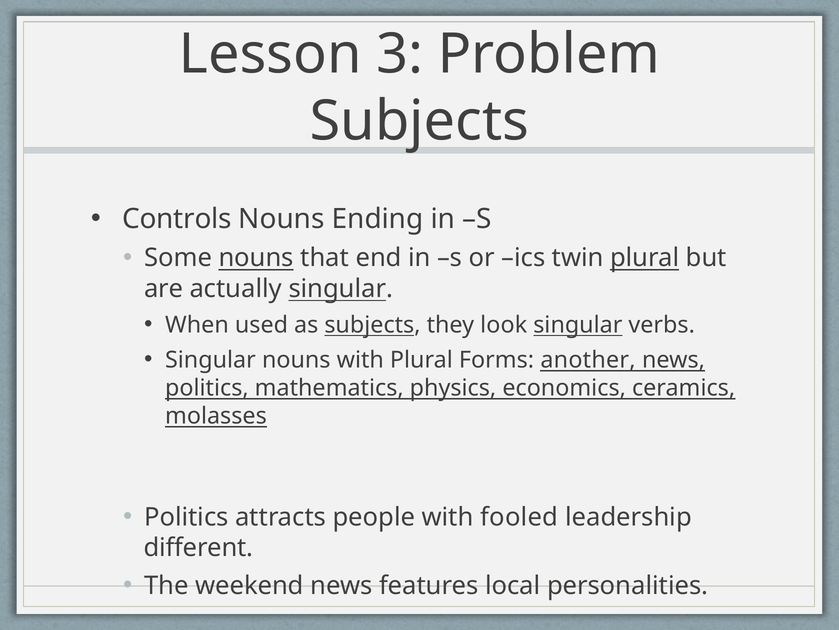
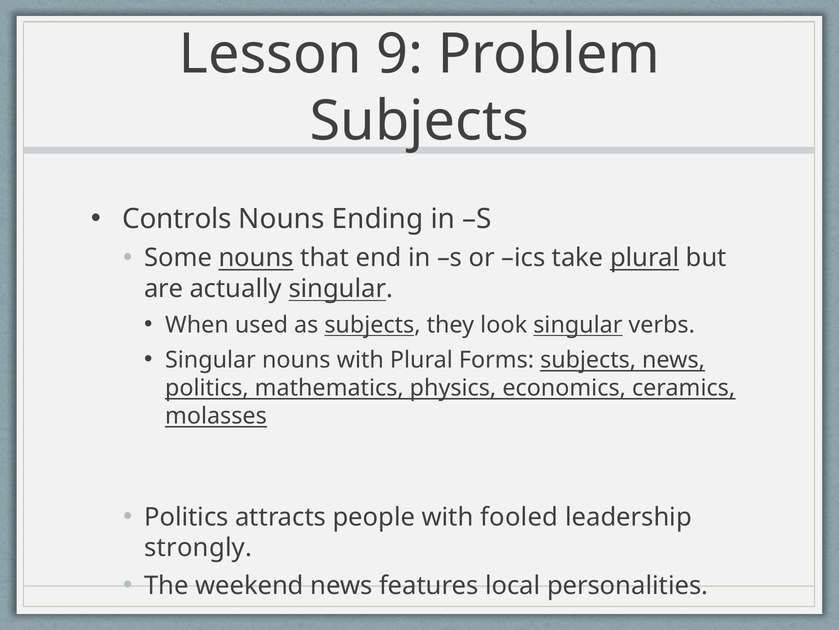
3: 3 -> 9
twin: twin -> take
Forms another: another -> subjects
different: different -> strongly
